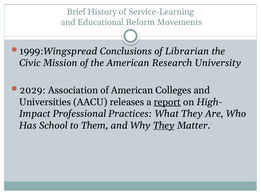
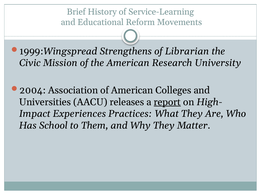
Conclusions: Conclusions -> Strengthens
2029: 2029 -> 2004
Professional: Professional -> Experiences
They at (164, 126) underline: present -> none
